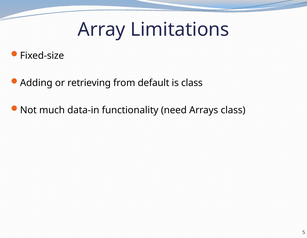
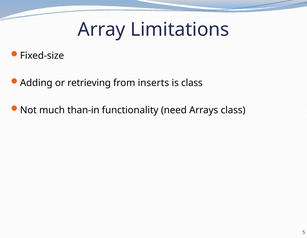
default: default -> inserts
data-in: data-in -> than-in
